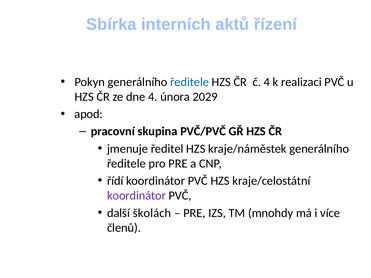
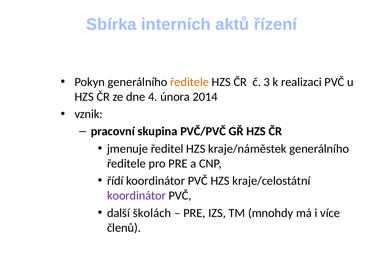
ředitele at (190, 82) colour: blue -> orange
č 4: 4 -> 3
2029: 2029 -> 2014
apod: apod -> vznik
